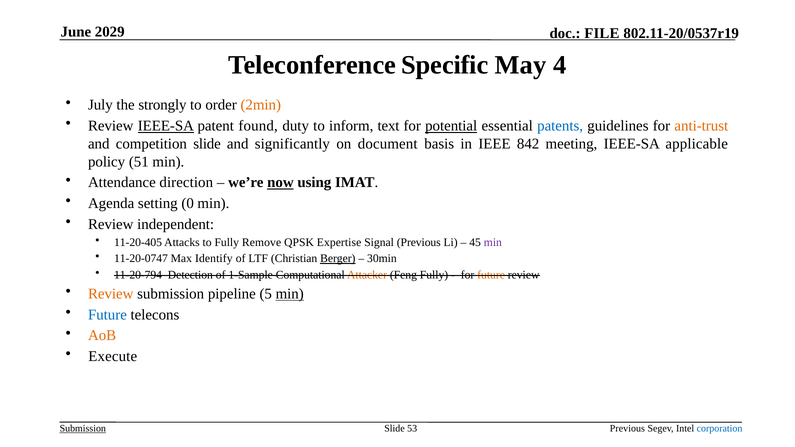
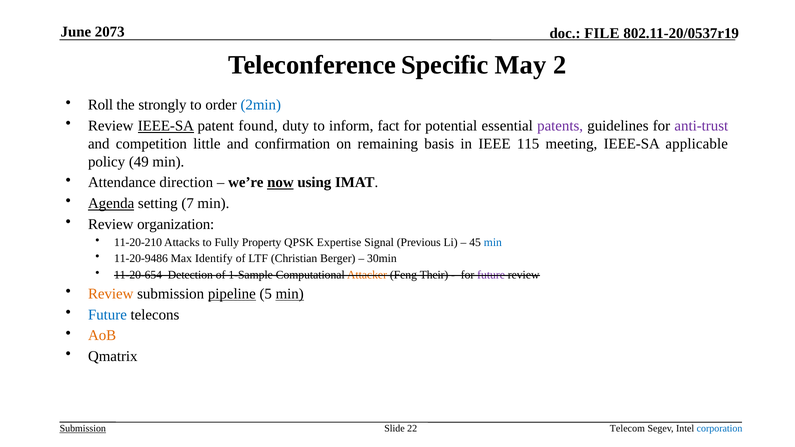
2029: 2029 -> 2073
4: 4 -> 2
July: July -> Roll
2min colour: orange -> blue
text: text -> fact
potential underline: present -> none
patents colour: blue -> purple
anti-trust colour: orange -> purple
competition slide: slide -> little
significantly: significantly -> confirmation
document: document -> remaining
842: 842 -> 115
51: 51 -> 49
Agenda underline: none -> present
0: 0 -> 7
independent: independent -> organization
11-20-405: 11-20-405 -> 11-20-210
Remove: Remove -> Property
min at (493, 242) colour: purple -> blue
11-20-0747: 11-20-0747 -> 11-20-9486
Berger underline: present -> none
11-20-794: 11-20-794 -> 11-20-654
Feng Fully: Fully -> Their
future at (491, 275) colour: orange -> purple
pipeline underline: none -> present
Execute: Execute -> Qmatrix
53: 53 -> 22
Previous at (627, 429): Previous -> Telecom
